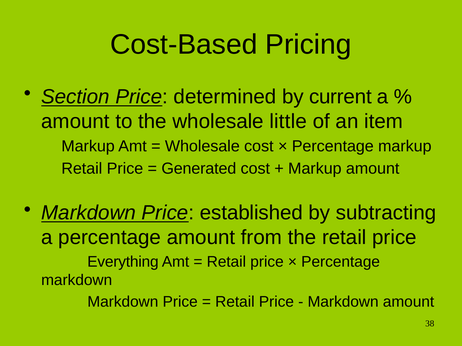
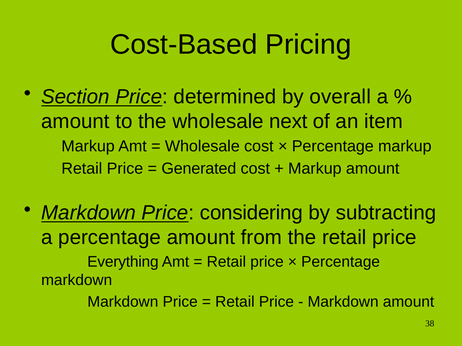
current: current -> overall
little: little -> next
established: established -> considering
